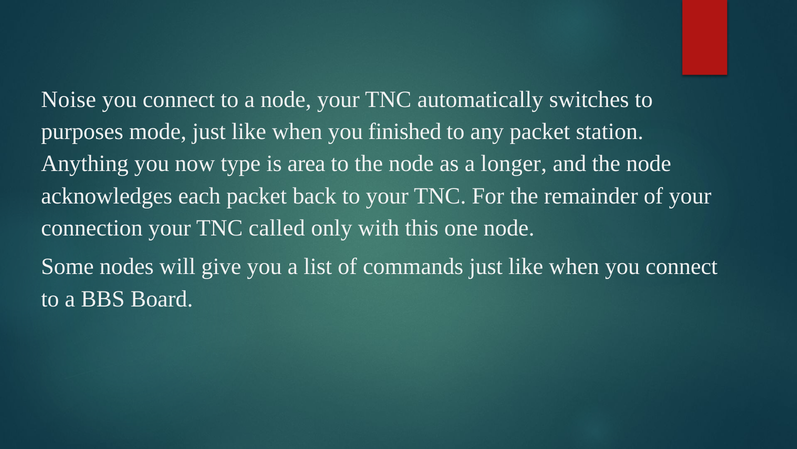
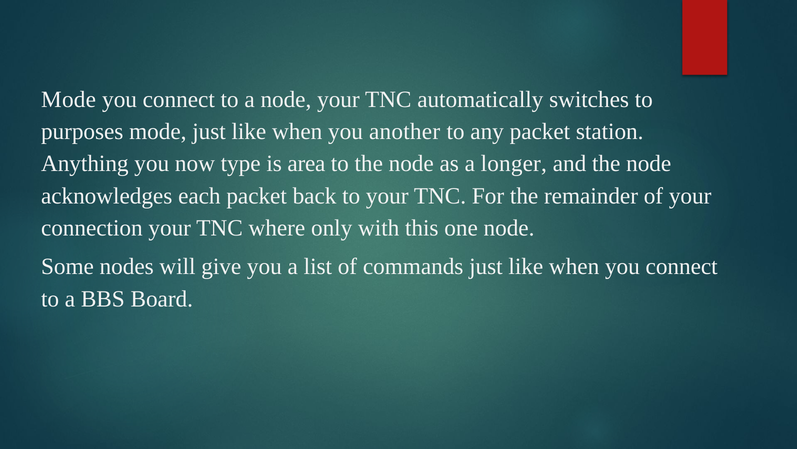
Noise at (69, 99): Noise -> Mode
finished: finished -> another
called: called -> where
